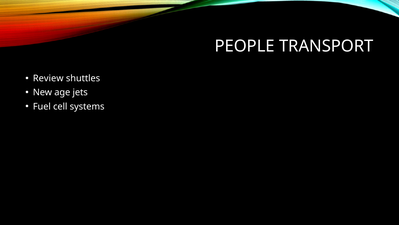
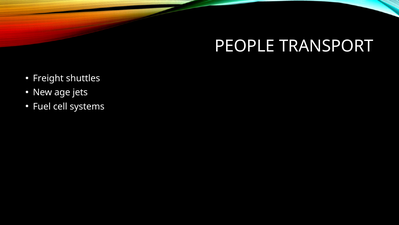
Review: Review -> Freight
